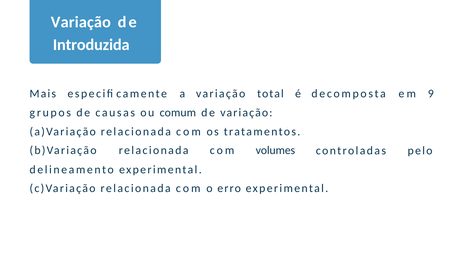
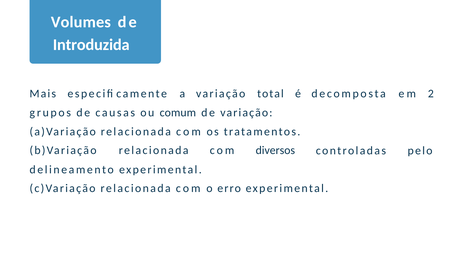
Variação at (81, 22): Variação -> Volumes
9: 9 -> 2
volumes: volumes -> diversos
